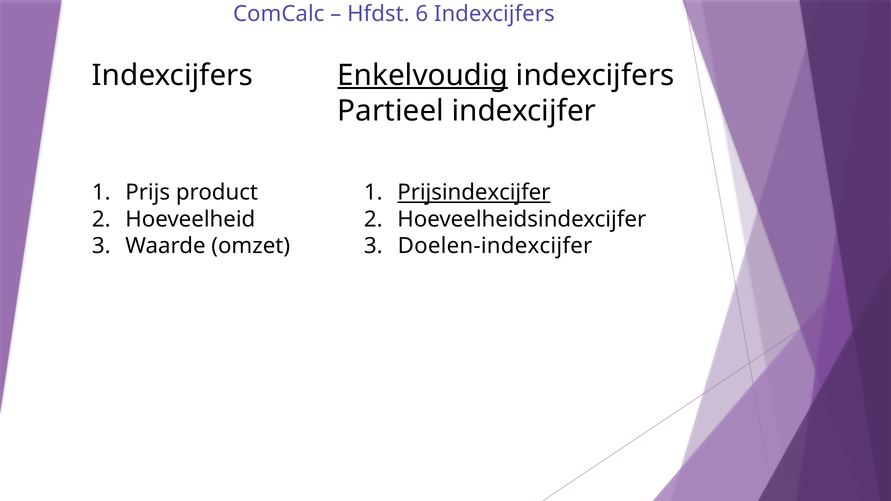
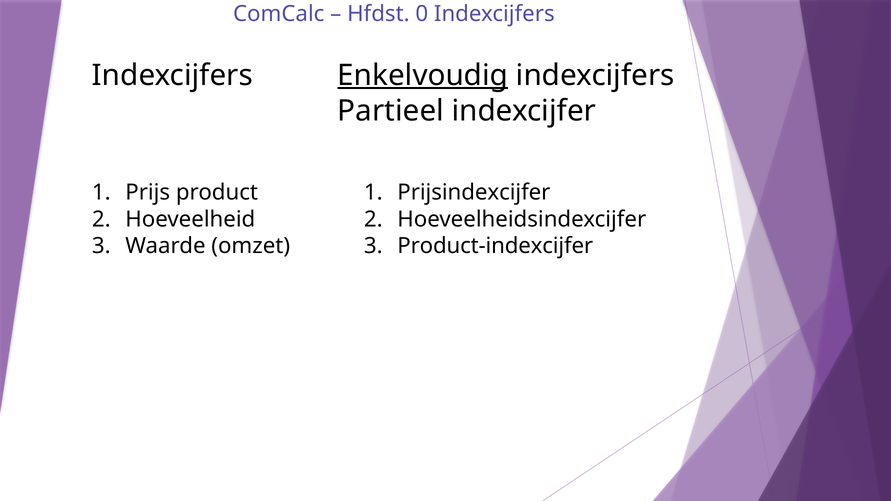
6: 6 -> 0
Prijsindexcijfer underline: present -> none
Doelen-indexcijfer: Doelen-indexcijfer -> Product-indexcijfer
